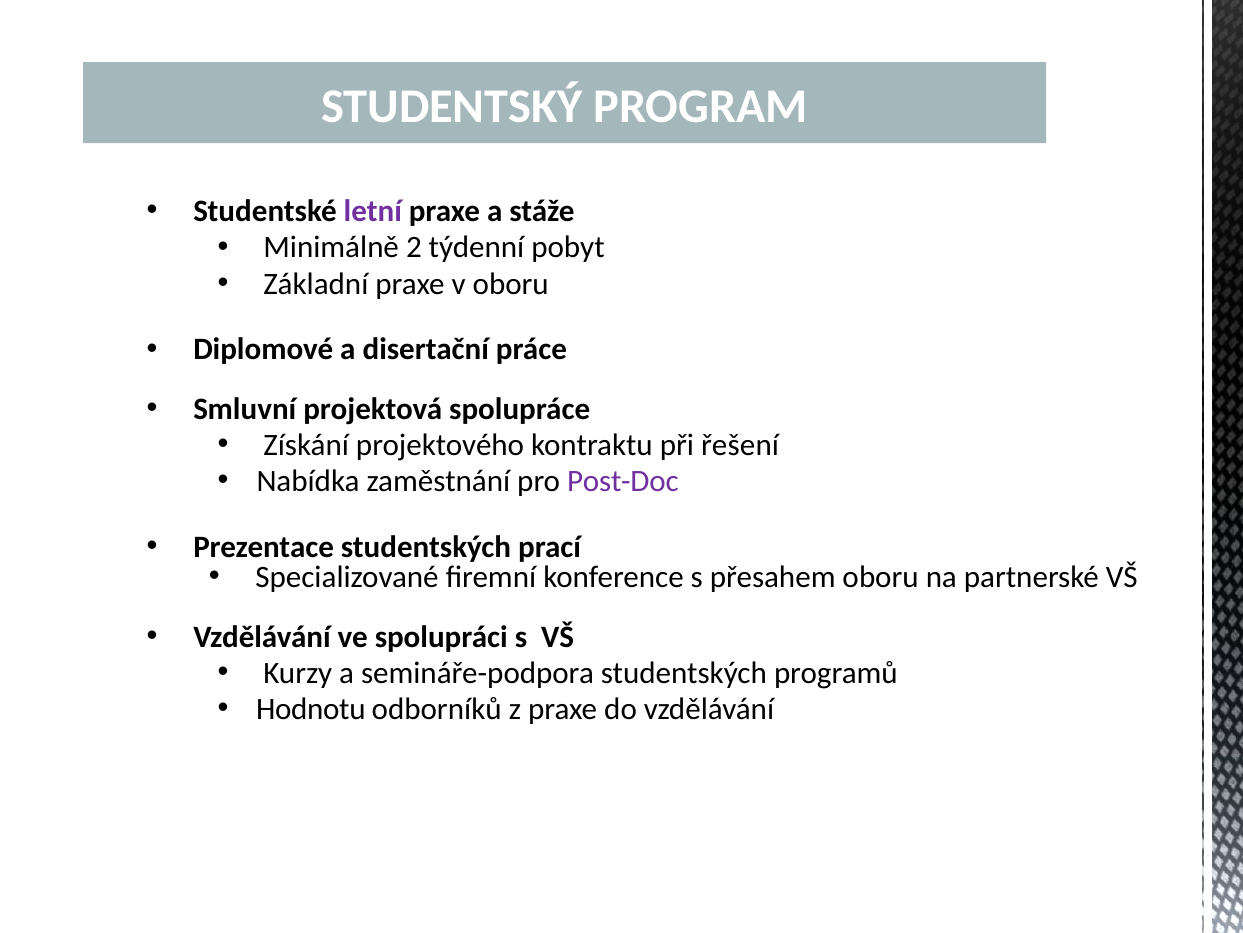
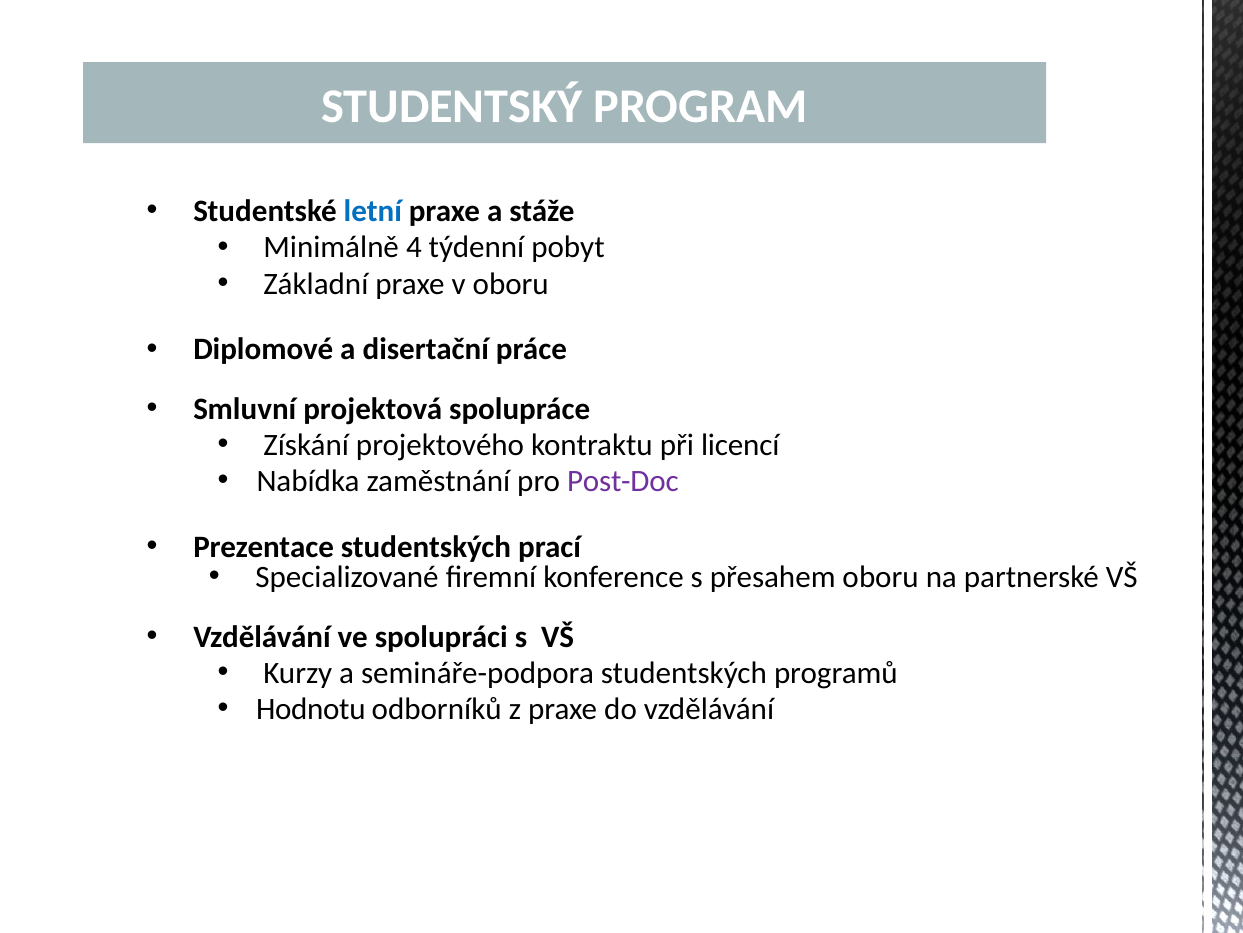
letní colour: purple -> blue
2: 2 -> 4
řešení: řešení -> licencí
